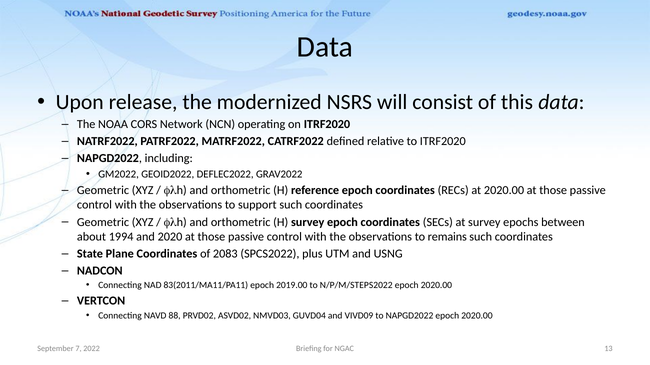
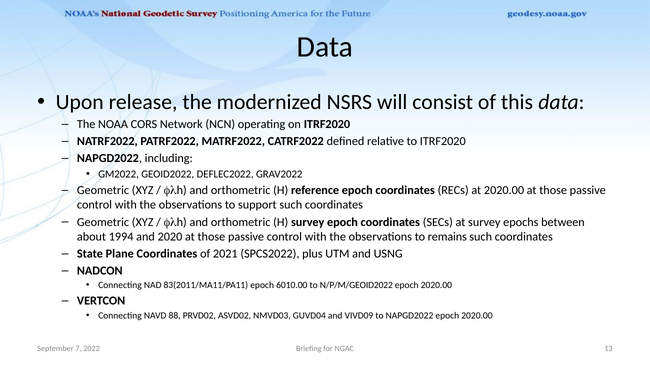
2083: 2083 -> 2021
2019.00: 2019.00 -> 6010.00
N/P/M/STEPS2022: N/P/M/STEPS2022 -> N/P/M/GEOID2022
